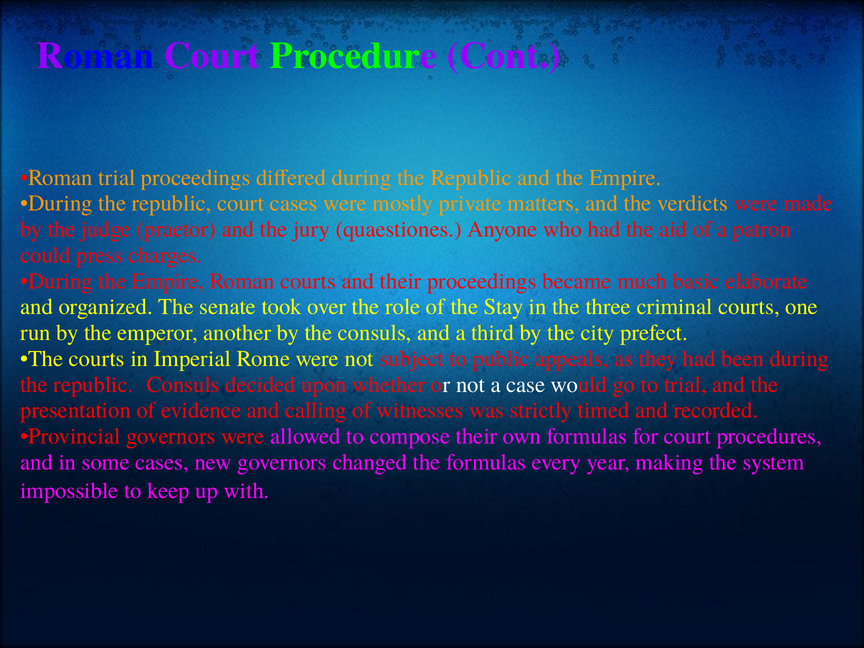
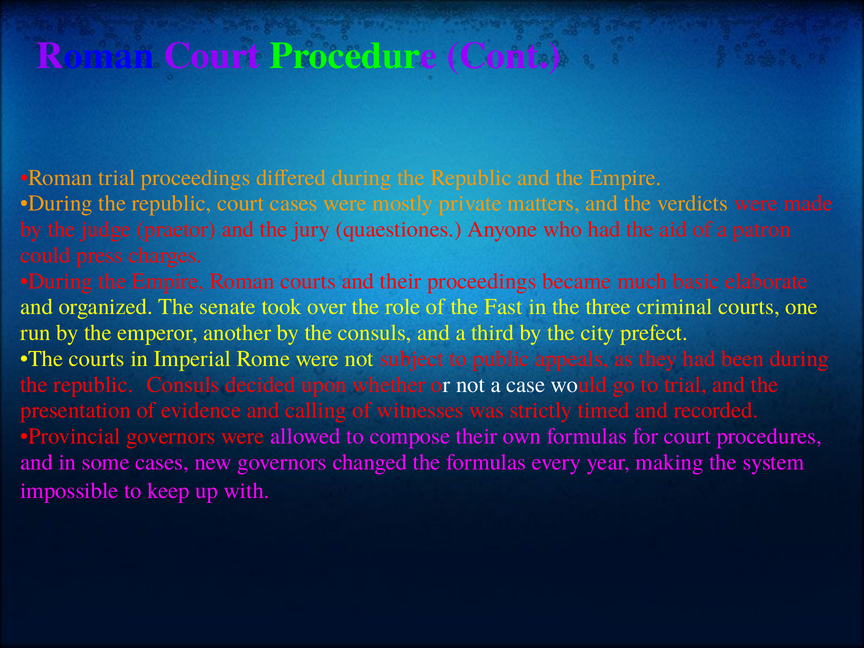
Stay: Stay -> Fast
